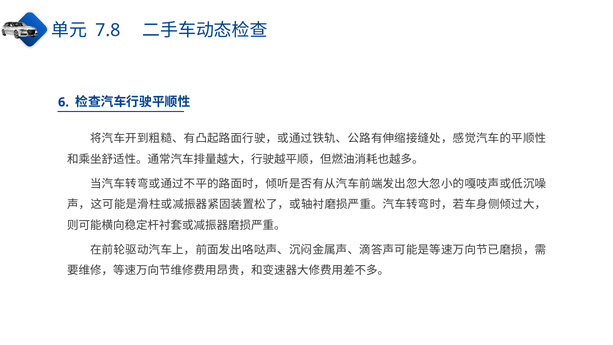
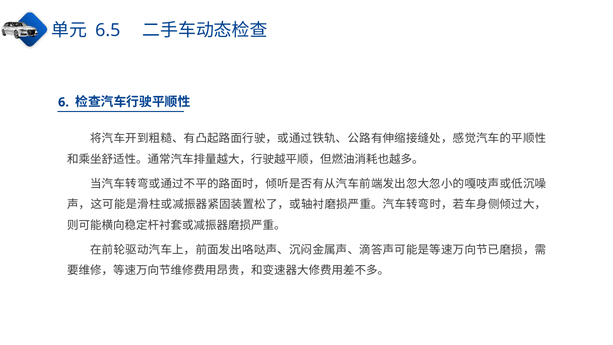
7.8: 7.8 -> 6.5
